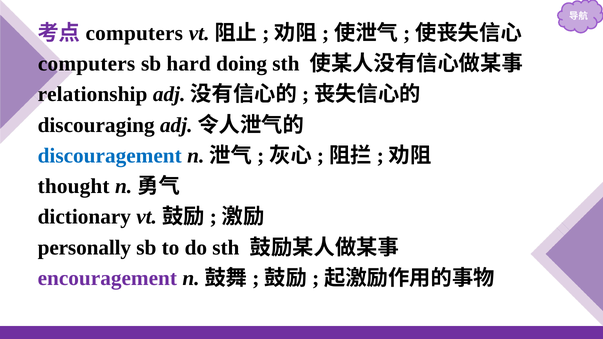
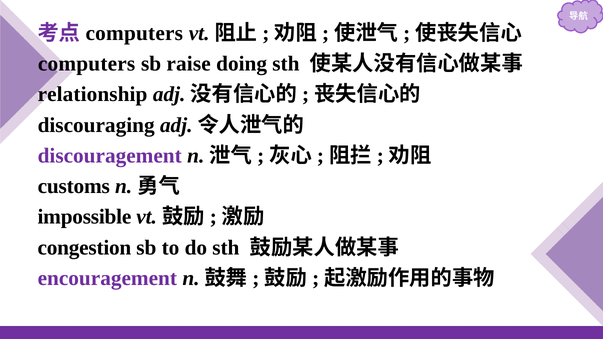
hard: hard -> raise
discouragement colour: blue -> purple
thought: thought -> customs
dictionary: dictionary -> impossible
personally: personally -> congestion
